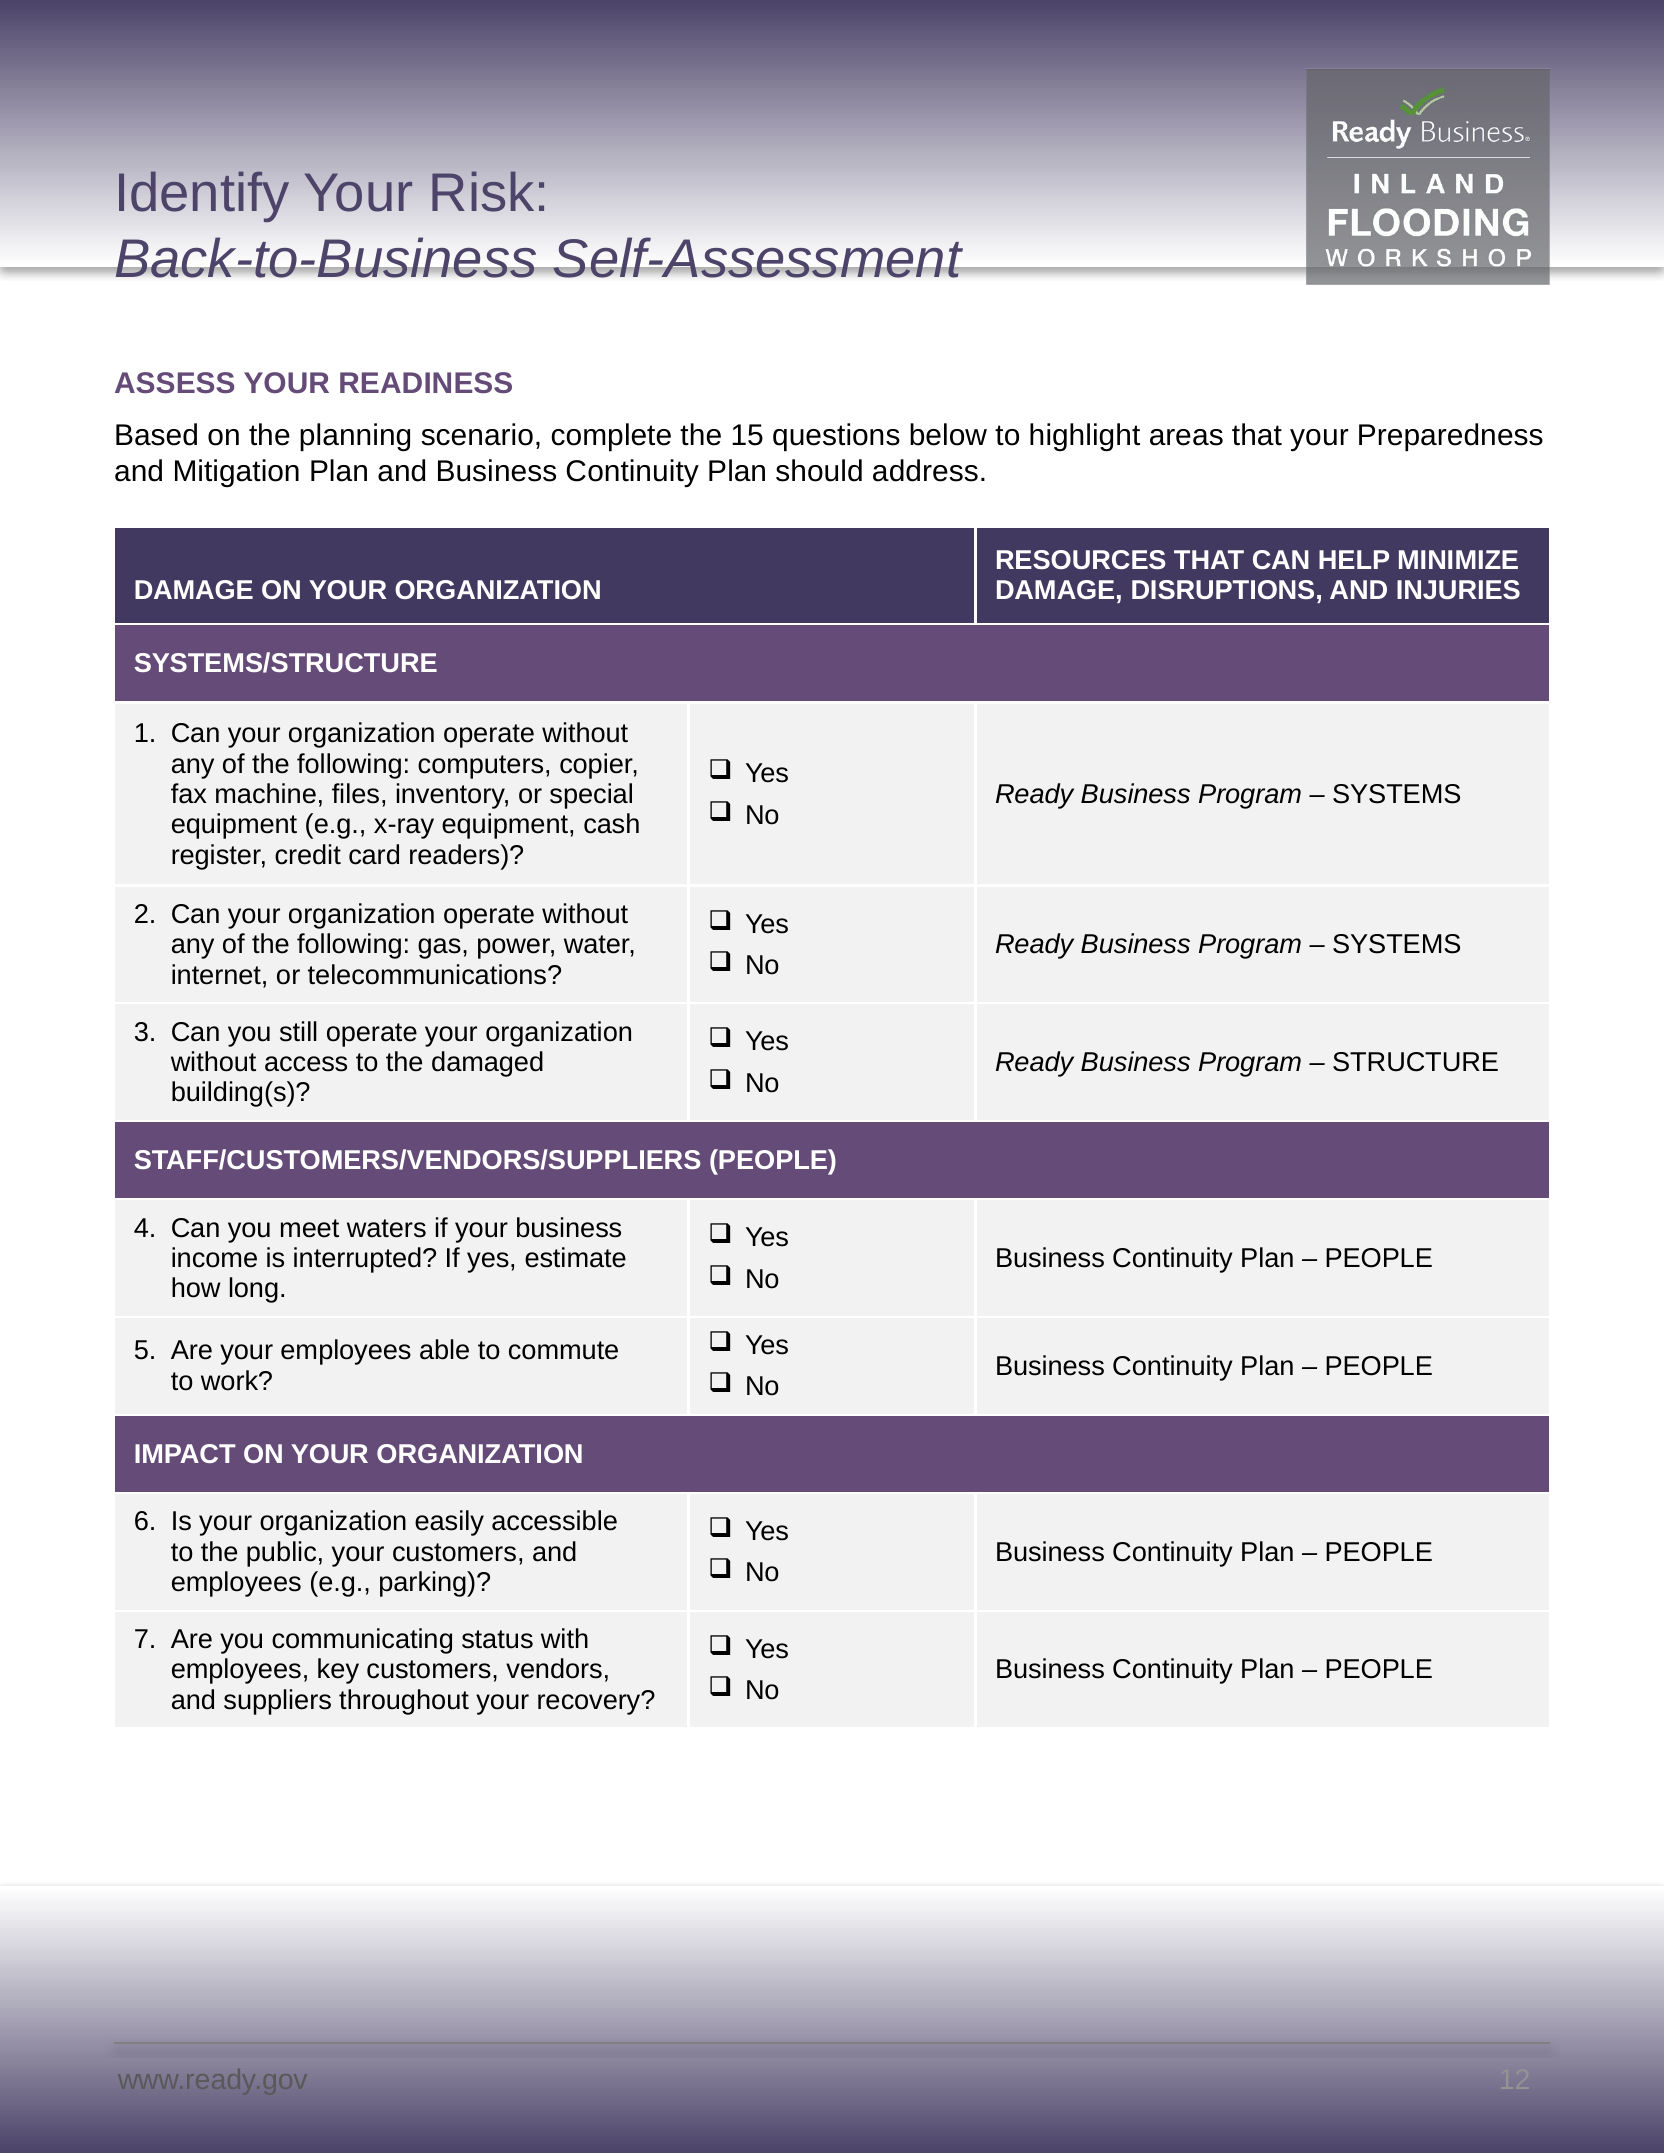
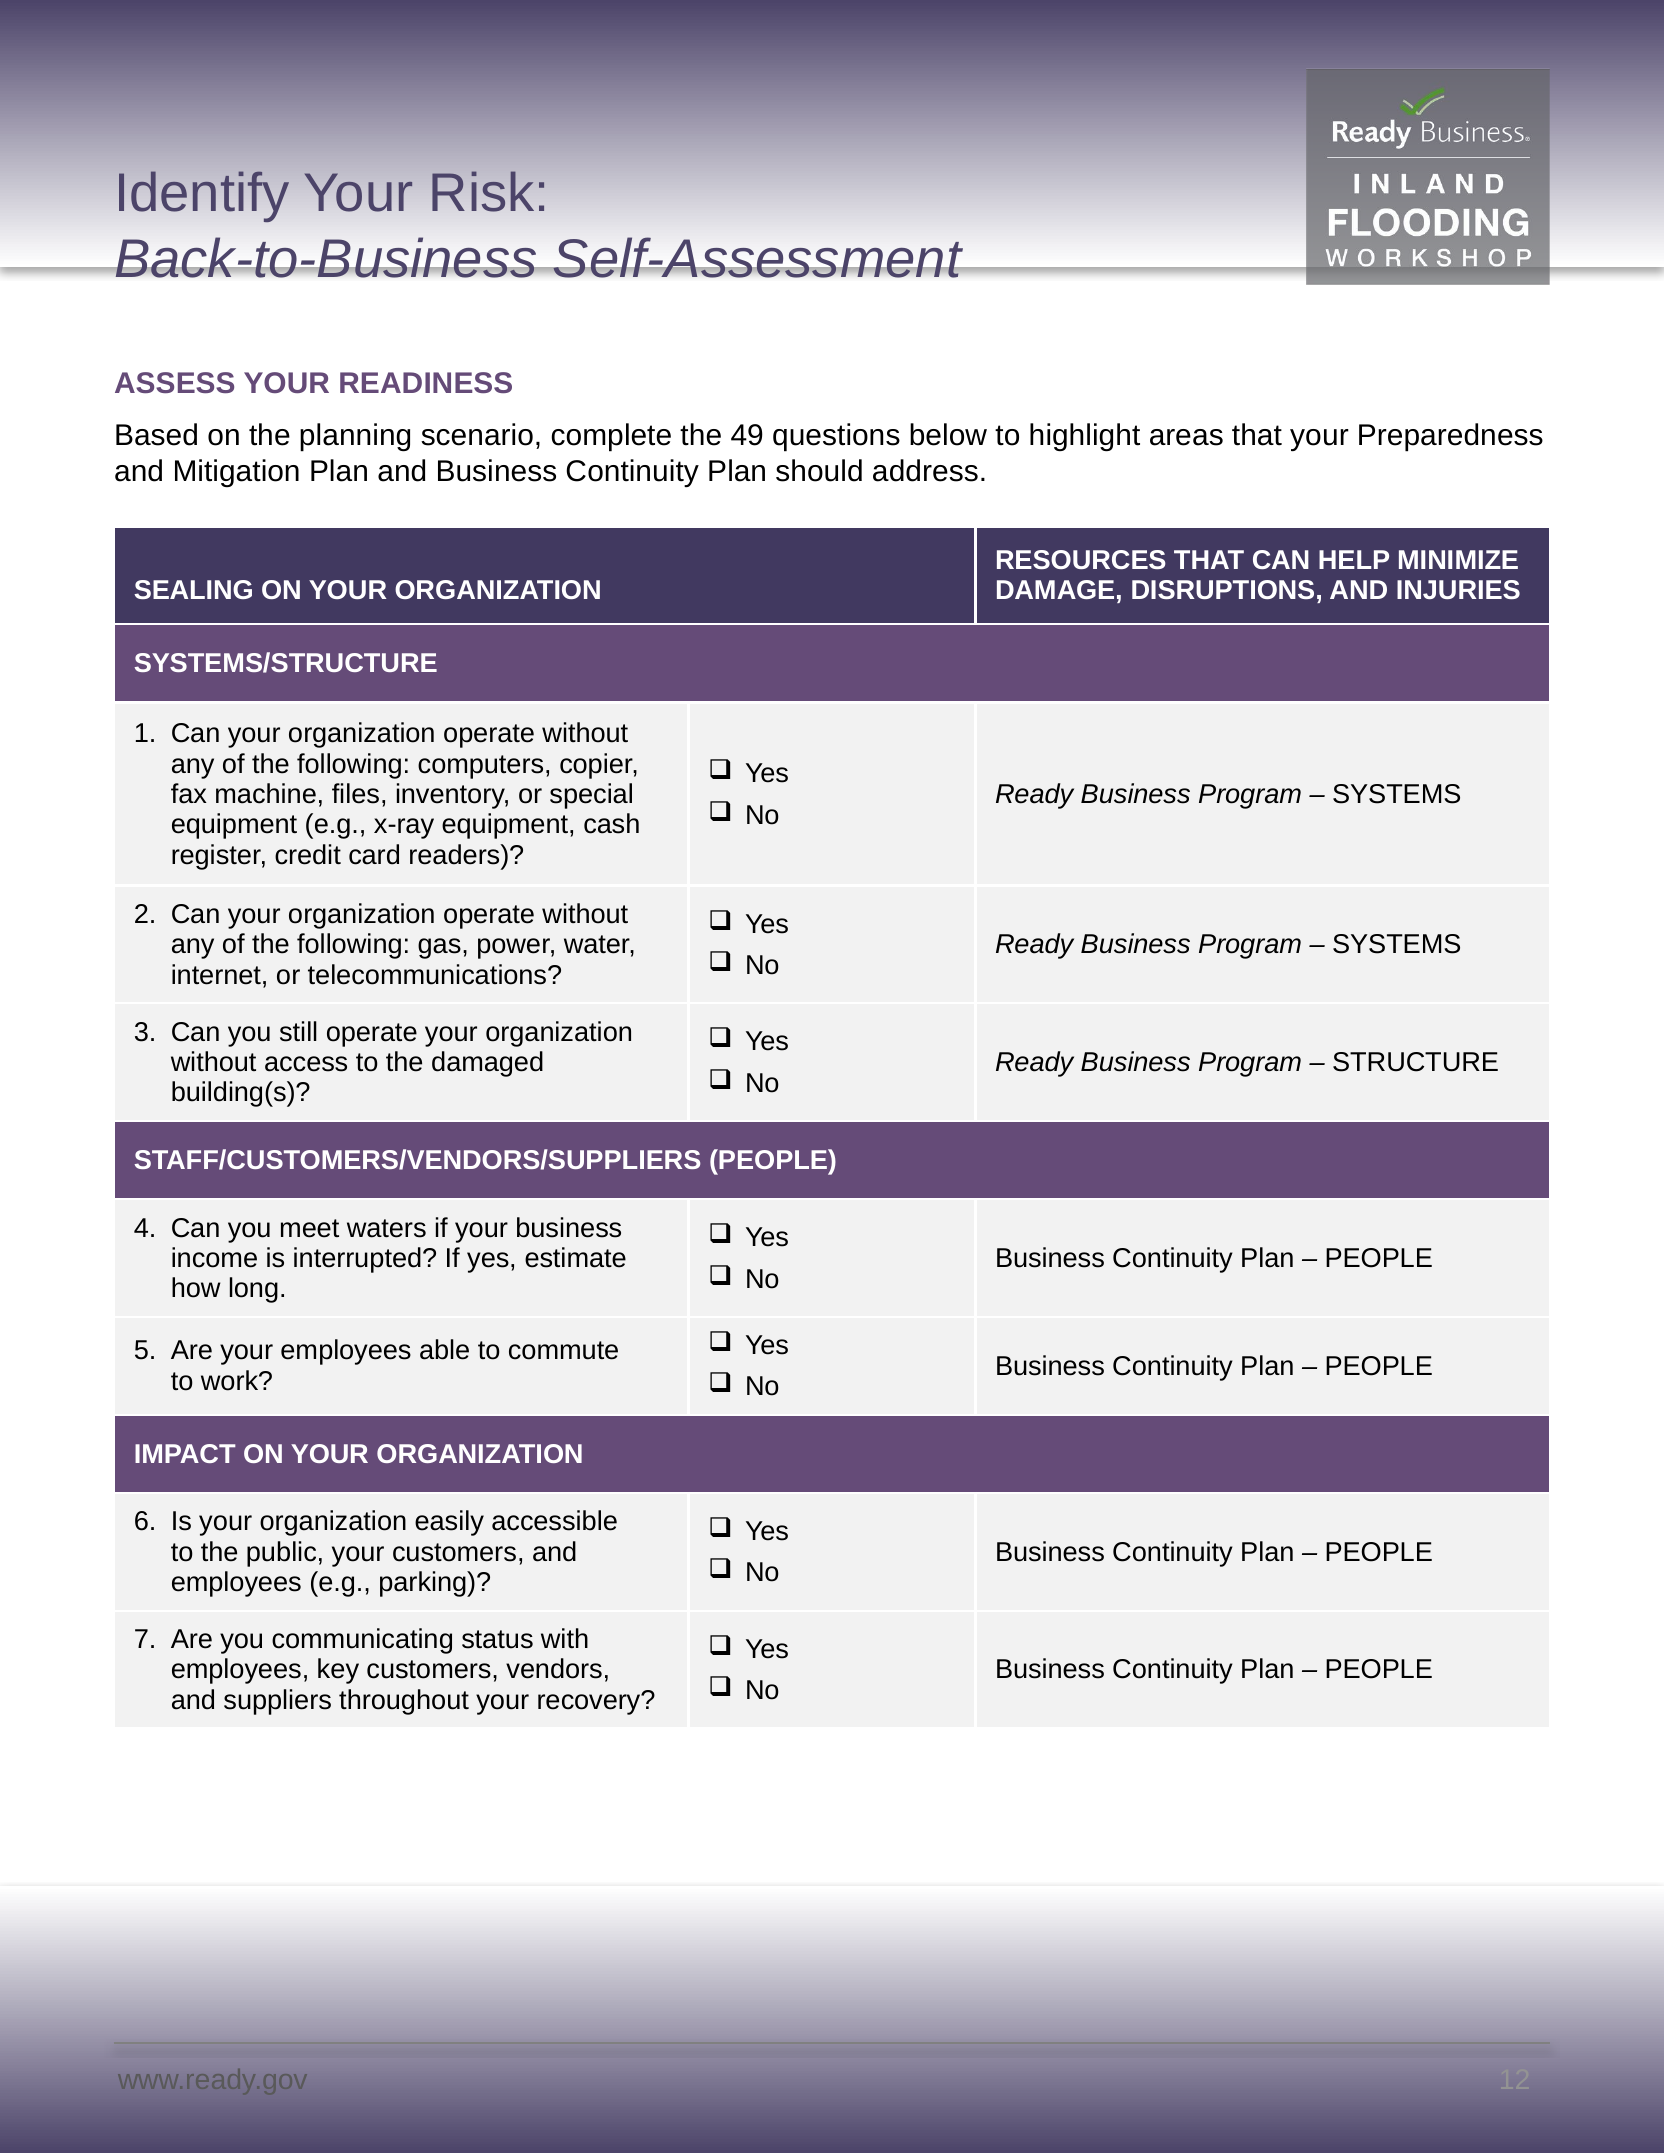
15: 15 -> 49
DAMAGE at (194, 591): DAMAGE -> SEALING
